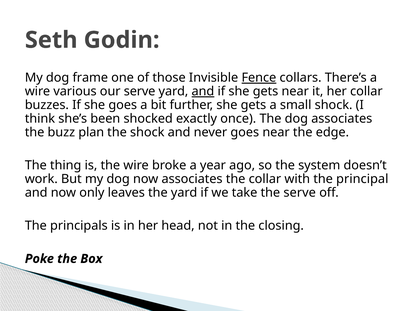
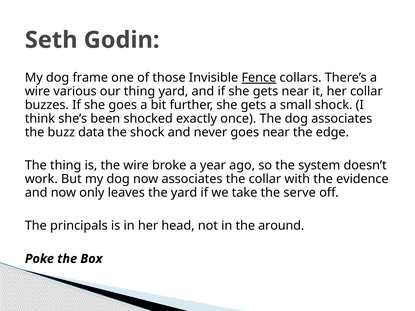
our serve: serve -> thing
and at (203, 91) underline: present -> none
plan: plan -> data
principal: principal -> evidence
closing: closing -> around
